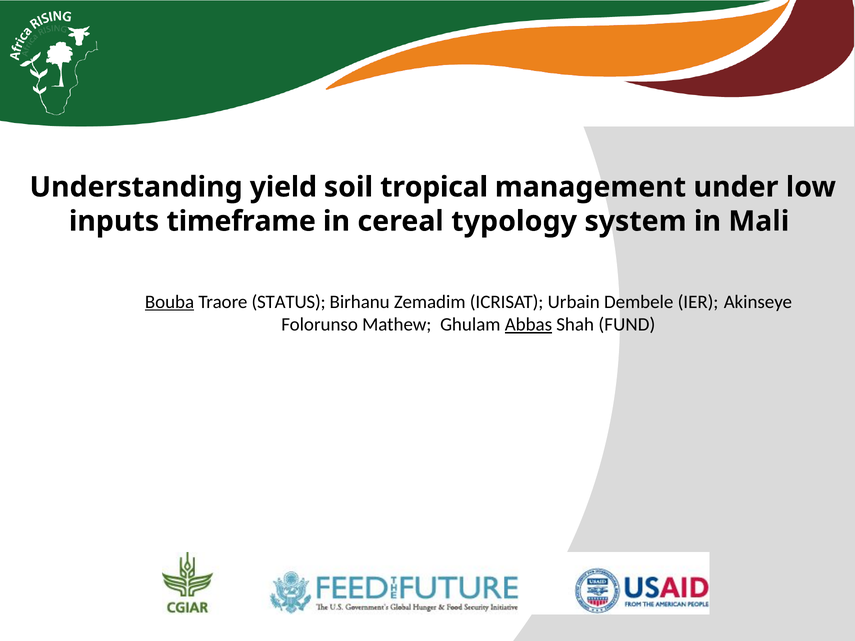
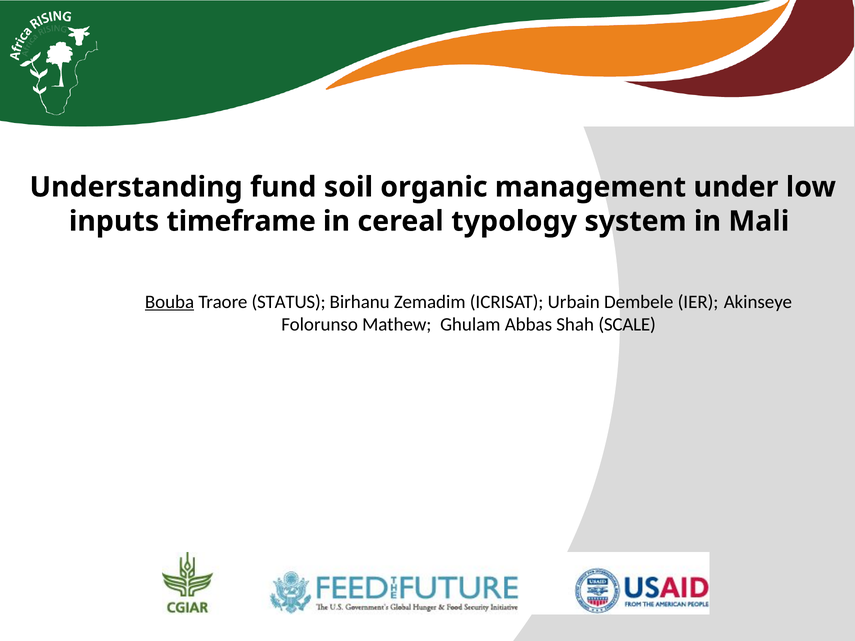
yield: yield -> fund
tropical: tropical -> organic
Abbas underline: present -> none
FUND: FUND -> SCALE
